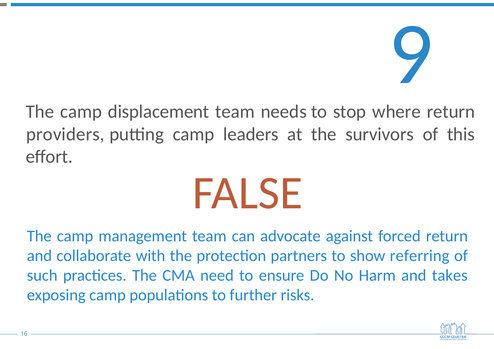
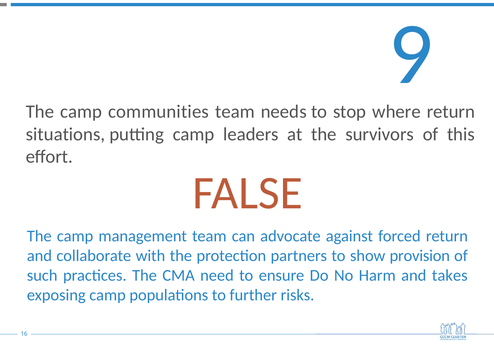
displacement: displacement -> communities
providers: providers -> situations
referring: referring -> provision
